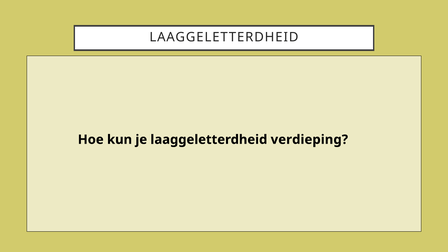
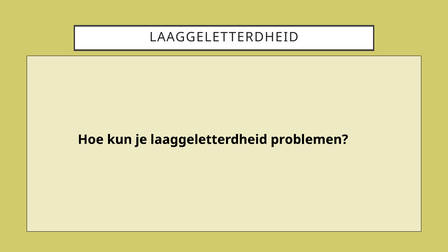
verdieping: verdieping -> problemen
